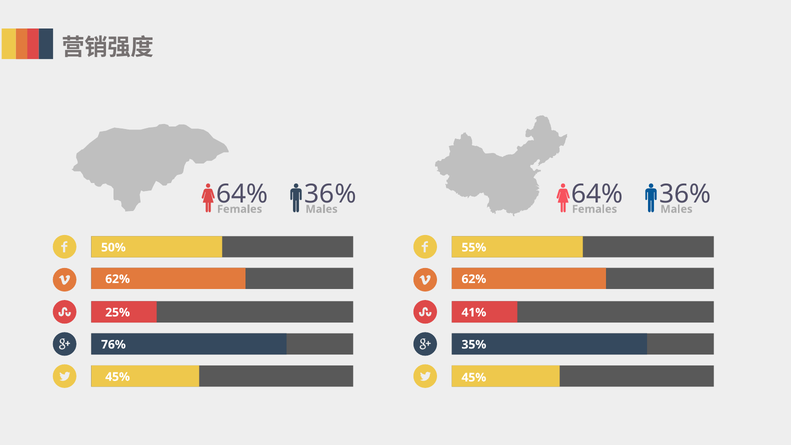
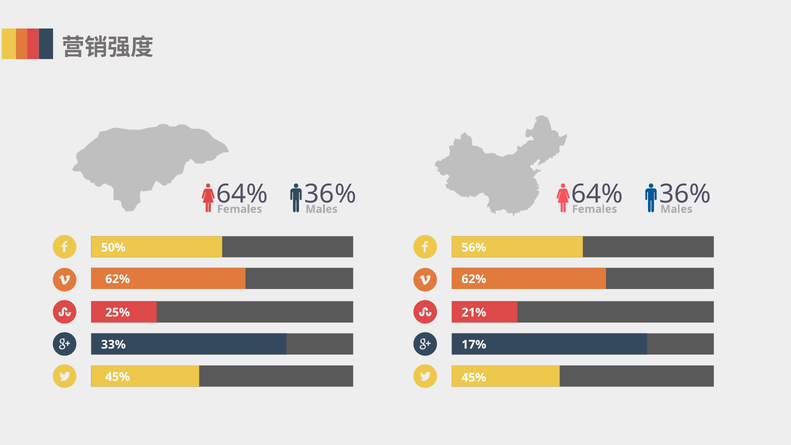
55%: 55% -> 56%
41%: 41% -> 21%
76%: 76% -> 33%
35%: 35% -> 17%
